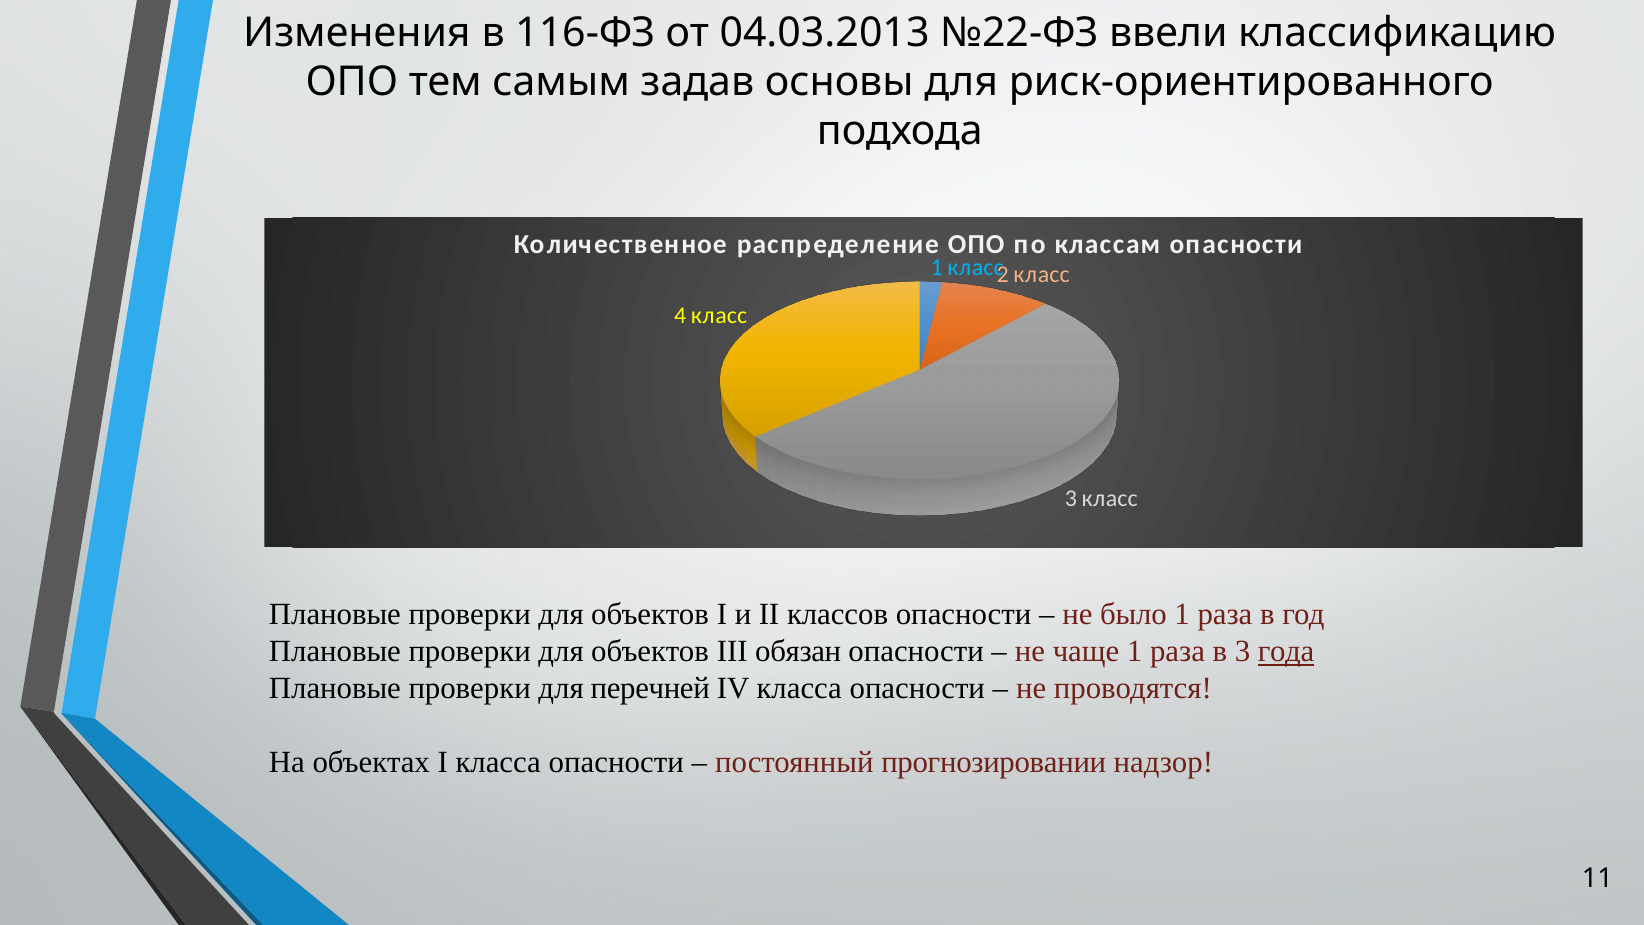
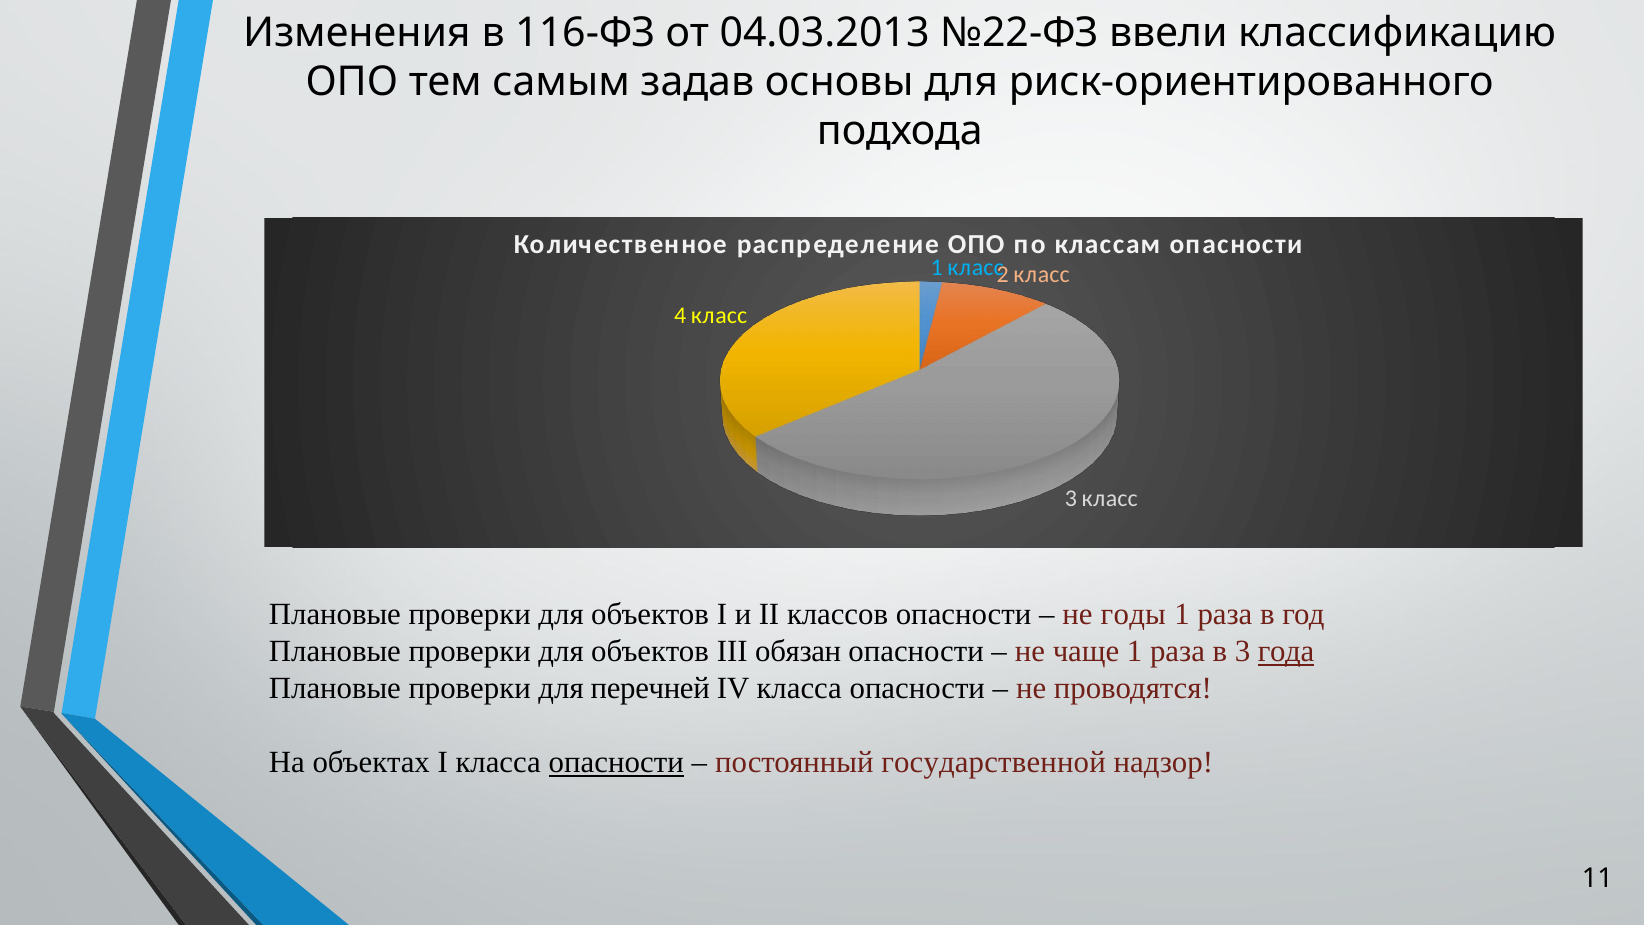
было: было -> годы
опасности at (616, 762) underline: none -> present
прогнозировании: прогнозировании -> государственной
